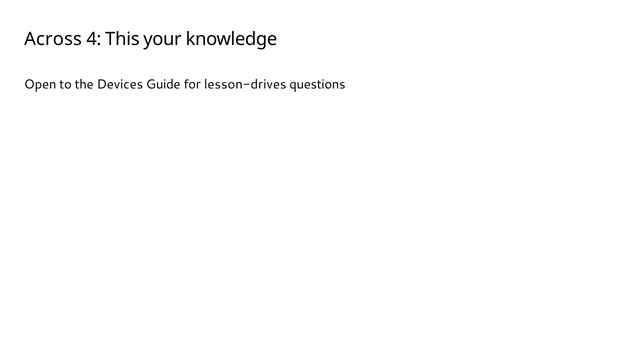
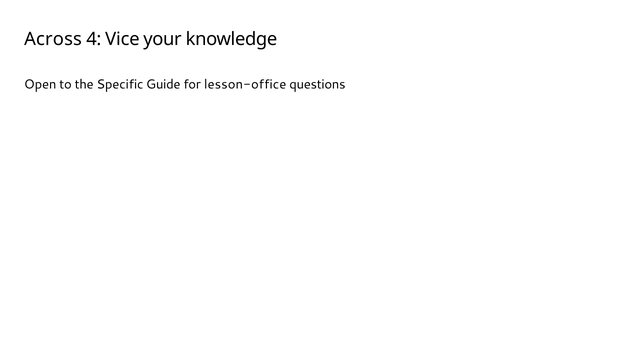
This: This -> Vice
Devices: Devices -> Specific
lesson-drives: lesson-drives -> lesson-office
